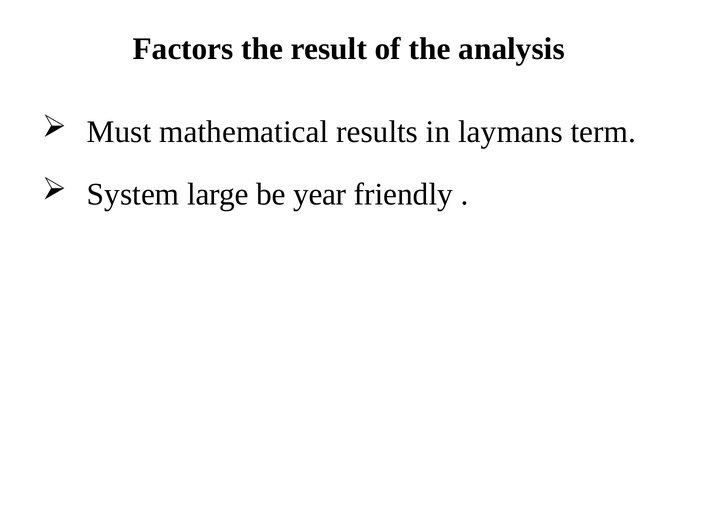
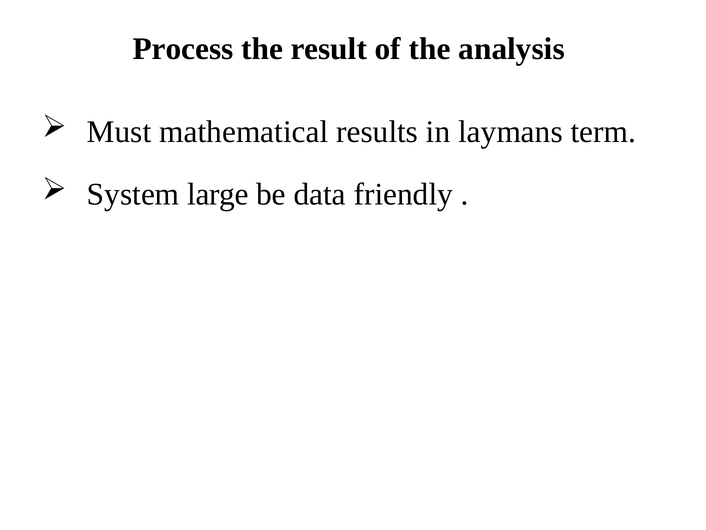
Factors: Factors -> Process
year: year -> data
